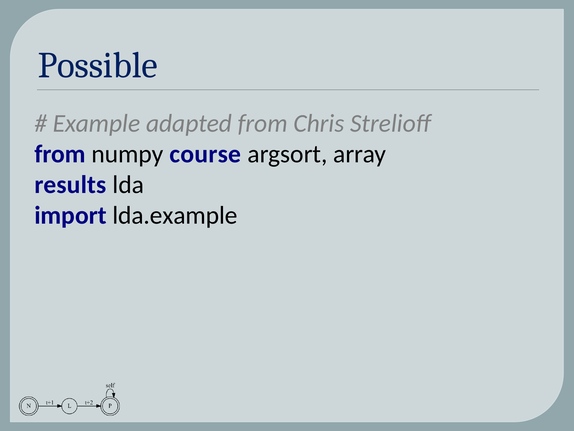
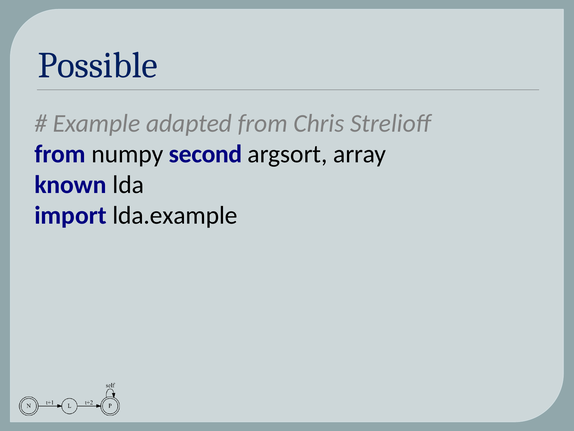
course: course -> second
results: results -> known
